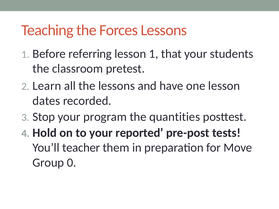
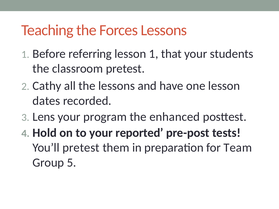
Learn: Learn -> Cathy
Stop: Stop -> Lens
quantities: quantities -> enhanced
You’ll teacher: teacher -> pretest
Move: Move -> Team
0: 0 -> 5
